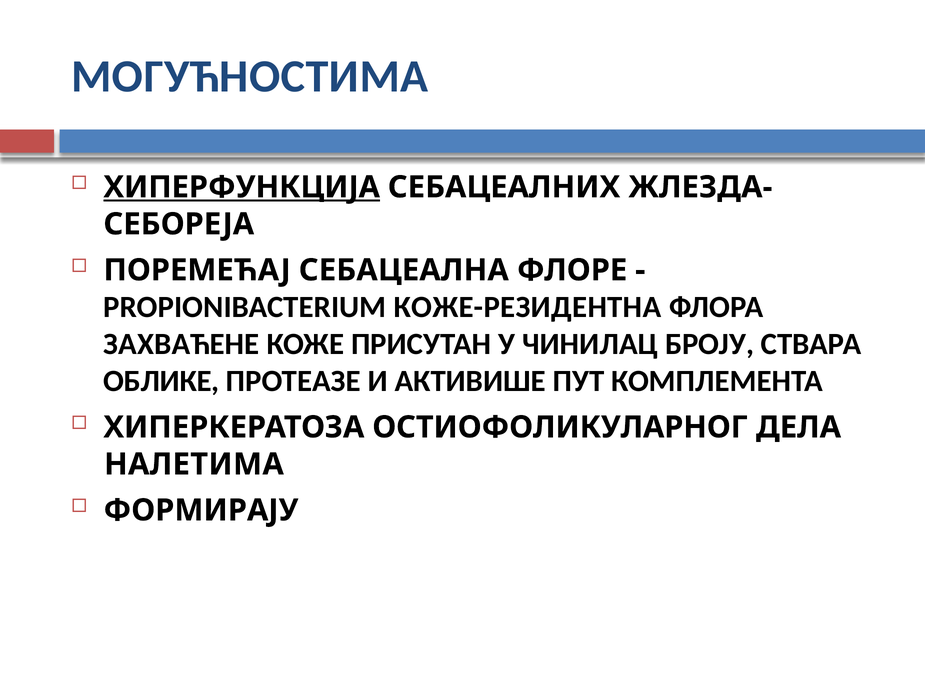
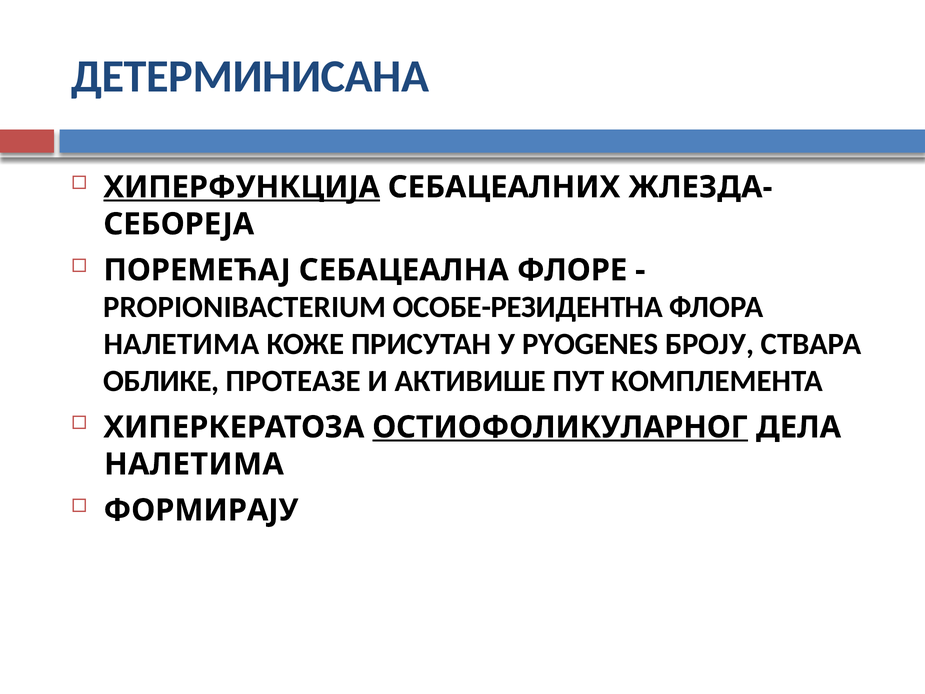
МОГУЋНОСТИМА: МОГУЋНОСТИМА -> ДЕТЕРМИНИСАНА
КОЖЕ-РЕЗИДЕНТНА: КОЖЕ-РЕЗИДЕНТНА -> ОСОБЕ-РЕЗИДЕНТНА
ЗАХВАЋЕНЕ at (181, 344): ЗАХВАЋЕНЕ -> НАЛЕТИМА
ЧИНИЛАЦ: ЧИНИЛАЦ -> PYOGENES
ОСТИОФОЛИКУЛАРНОГ underline: none -> present
